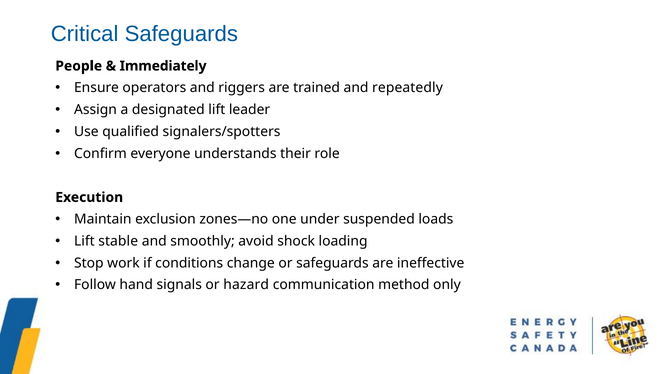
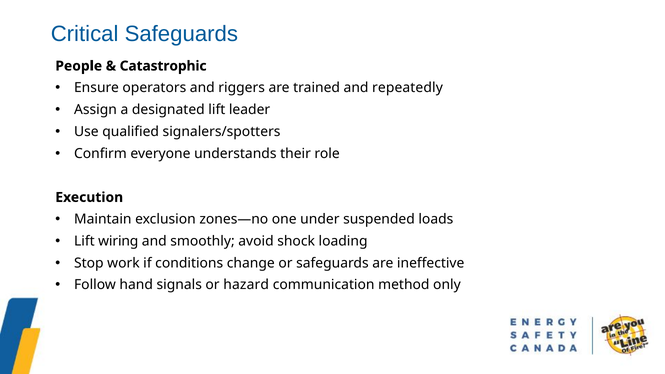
Immediately: Immediately -> Catastrophic
stable: stable -> wiring
